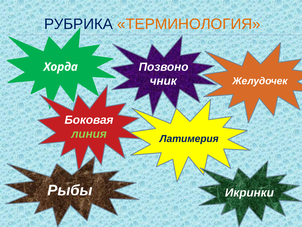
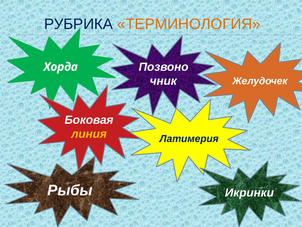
линия colour: light green -> yellow
